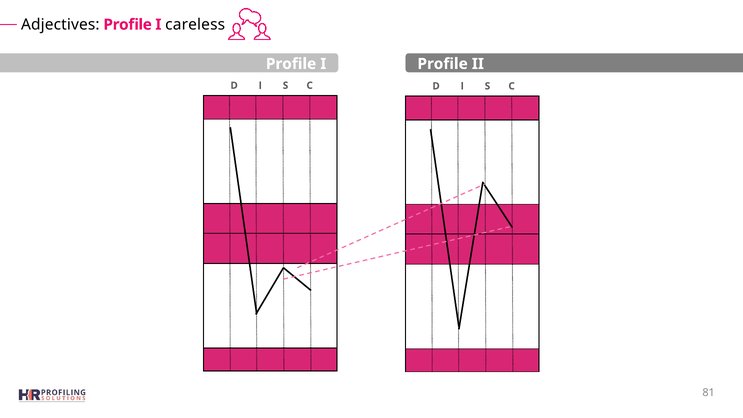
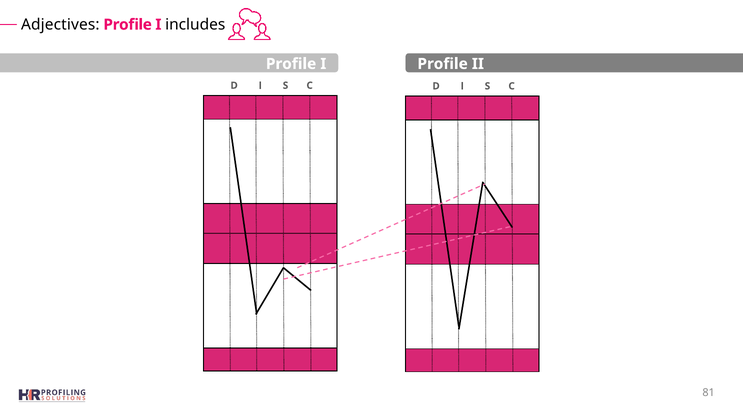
careless: careless -> includes
